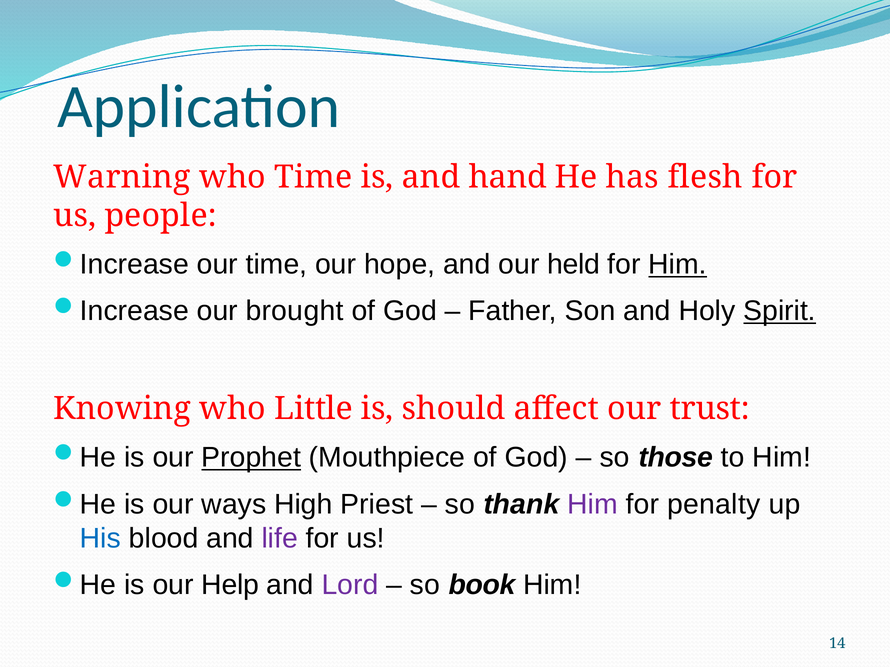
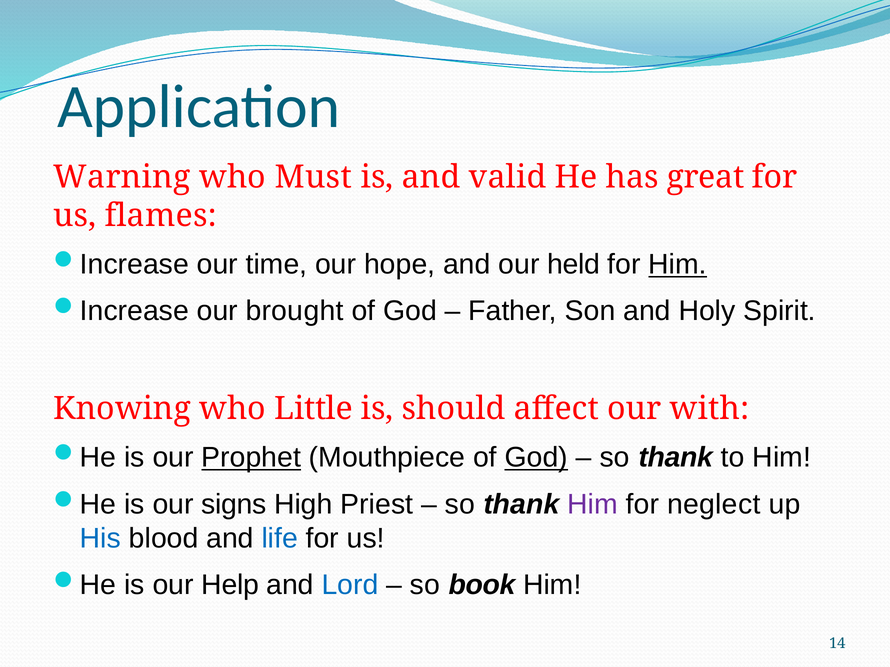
who Time: Time -> Must
hand: hand -> valid
flesh: flesh -> great
people: people -> flames
Spirit underline: present -> none
trust: trust -> with
God at (536, 458) underline: none -> present
those at (676, 458): those -> thank
ways: ways -> signs
penalty: penalty -> neglect
life colour: purple -> blue
Lord colour: purple -> blue
